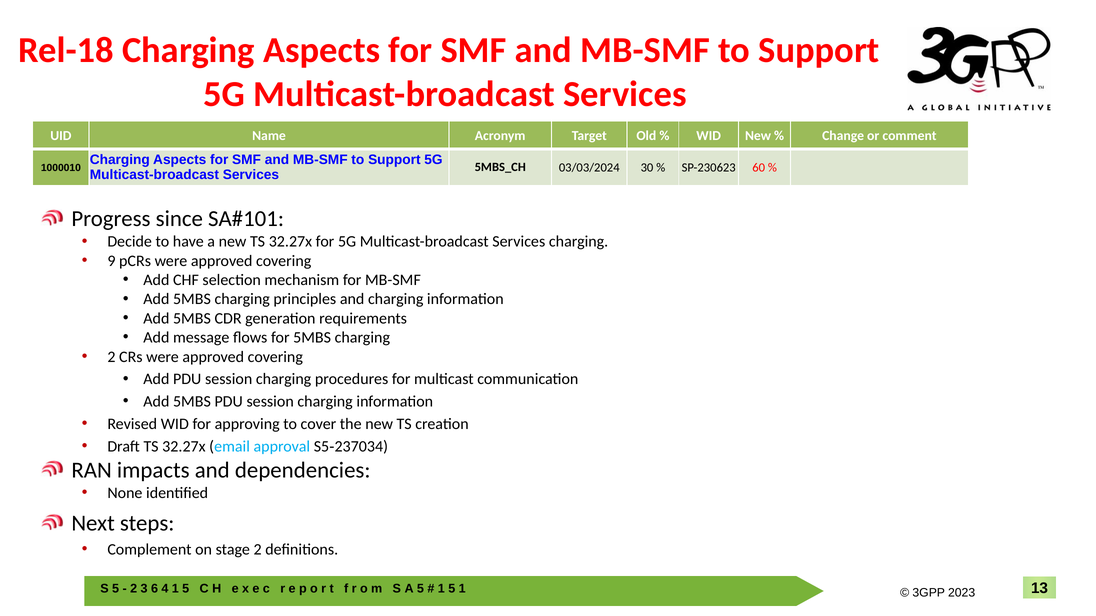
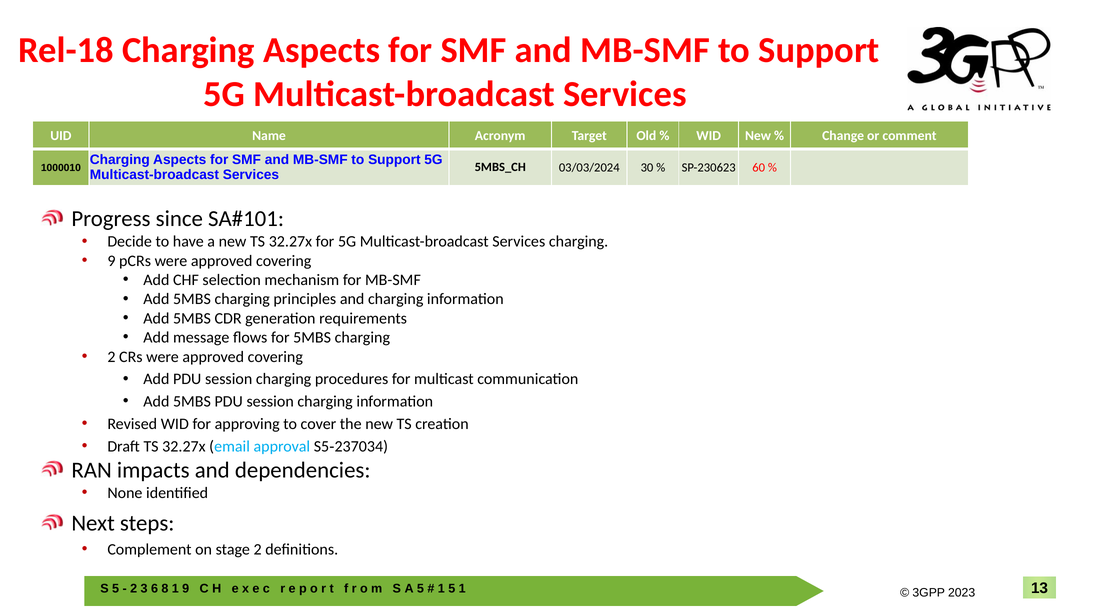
4: 4 -> 8
5 at (186, 589): 5 -> 9
